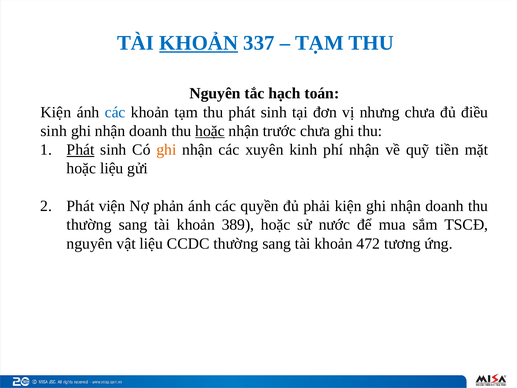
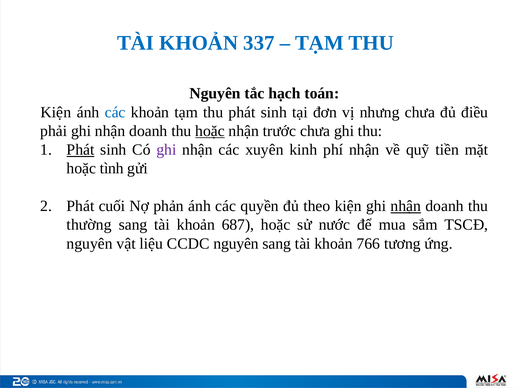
KHOẢN at (199, 43) underline: present -> none
sinh at (54, 131): sinh -> phải
ghi at (166, 150) colour: orange -> purple
hoặc liệu: liệu -> tình
viện: viện -> cuối
phải: phải -> theo
nhận at (406, 206) underline: none -> present
389: 389 -> 687
CCDC thường: thường -> nguyên
472: 472 -> 766
